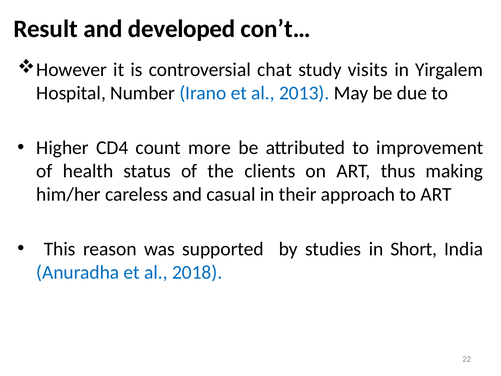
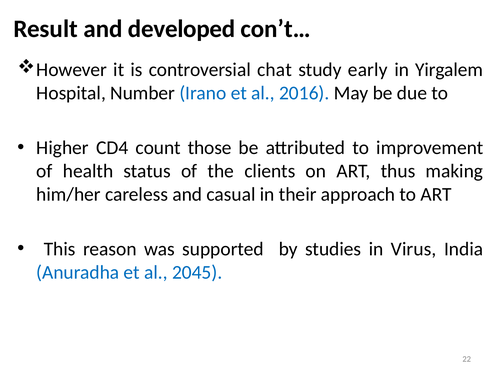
visits: visits -> early
2013: 2013 -> 2016
more: more -> those
Short: Short -> Virus
2018: 2018 -> 2045
